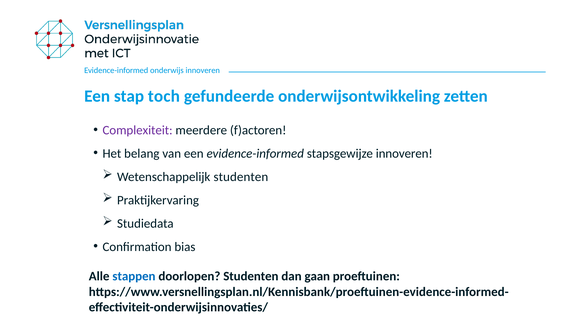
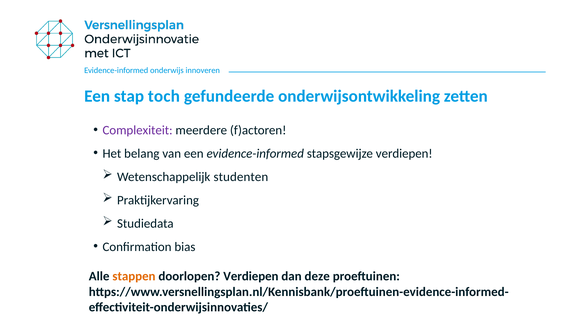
stapsgewijze innoveren: innoveren -> verdiepen
stappen colour: blue -> orange
doorlopen Studenten: Studenten -> Verdiepen
gaan: gaan -> deze
